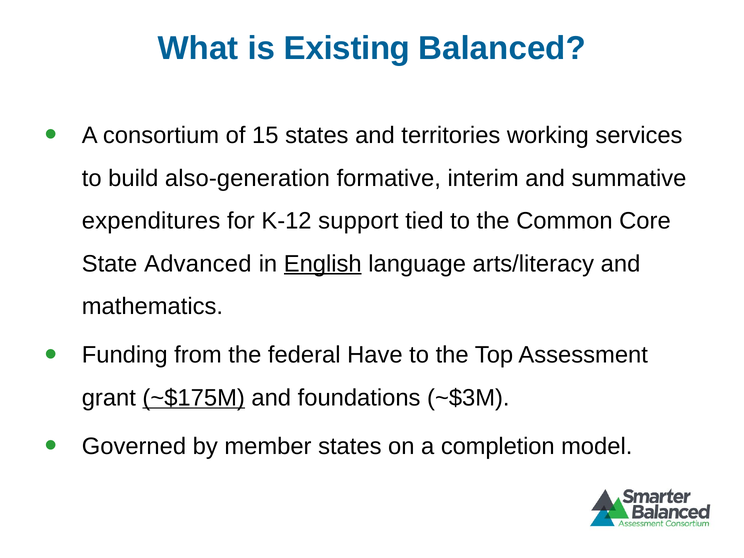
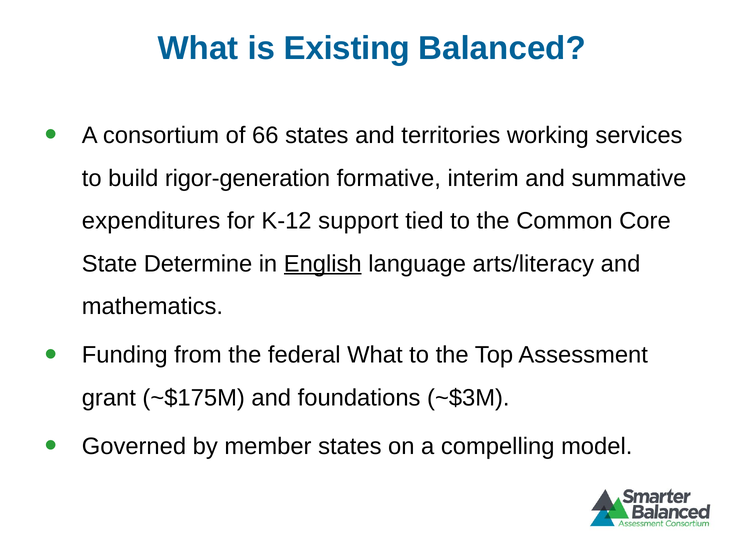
15: 15 -> 66
also-generation: also-generation -> rigor-generation
Advanced: Advanced -> Determine
federal Have: Have -> What
~$175M underline: present -> none
completion: completion -> compelling
